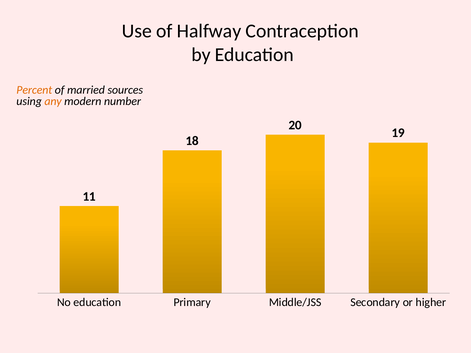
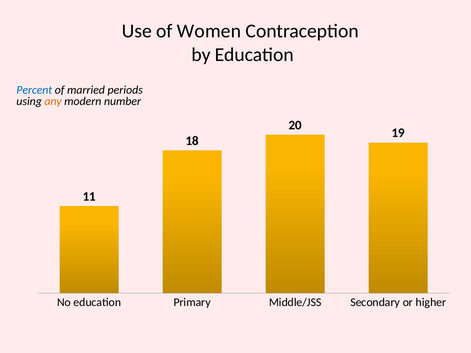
Halfway: Halfway -> Women
Percent colour: orange -> blue
sources: sources -> periods
